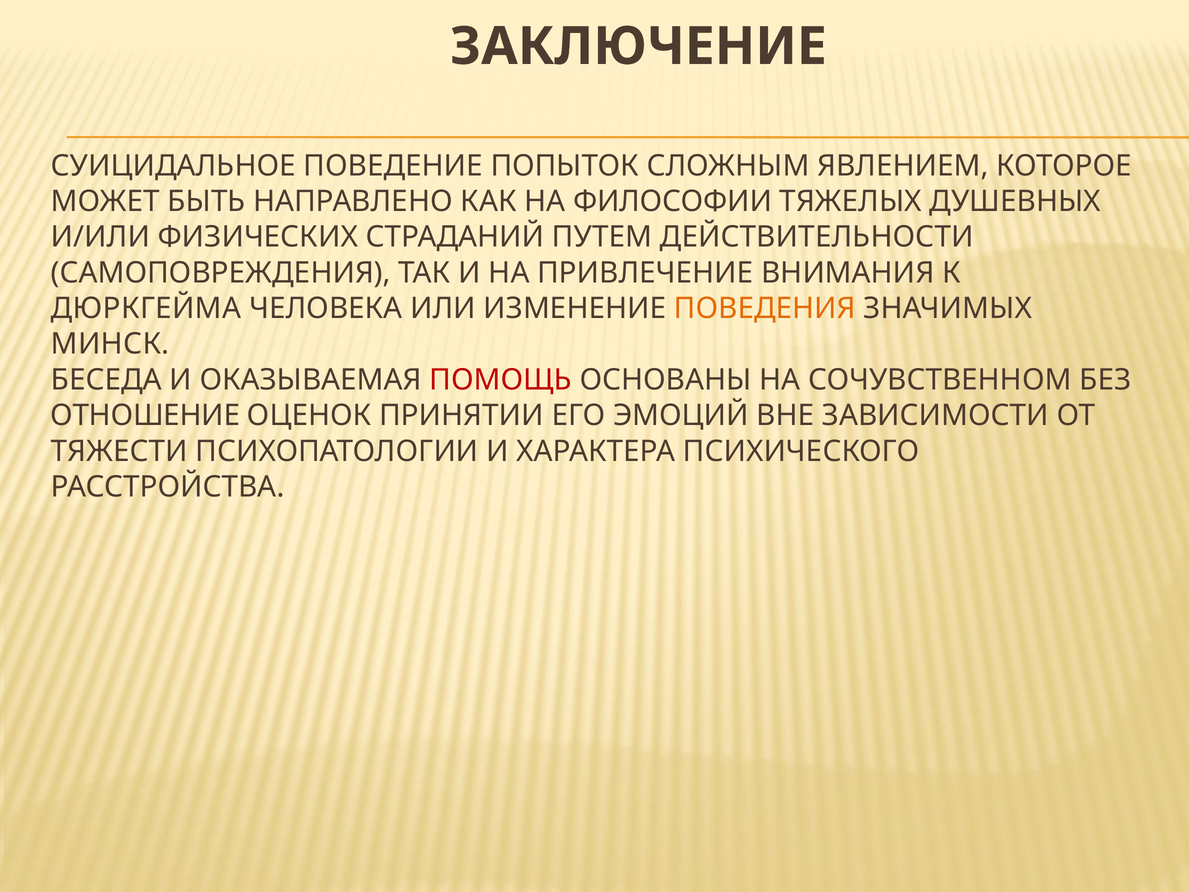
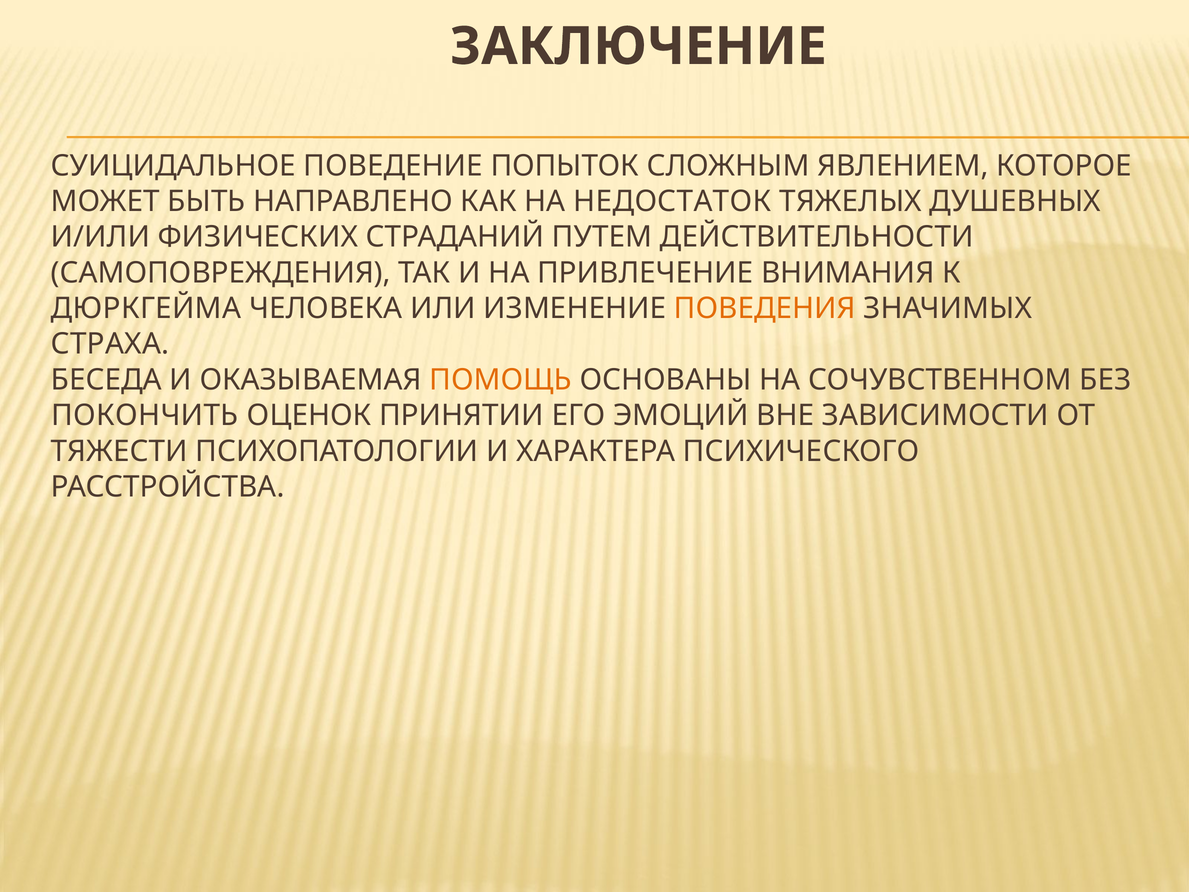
ФИЛОСОФИИ: ФИЛОСОФИИ -> НЕДОСТАТОК
МИНСК: МИНСК -> СТРАХА
ПОМОЩЬ colour: red -> orange
ОТНОШЕНИЕ: ОТНОШЕНИЕ -> ПОКОНЧИТЬ
